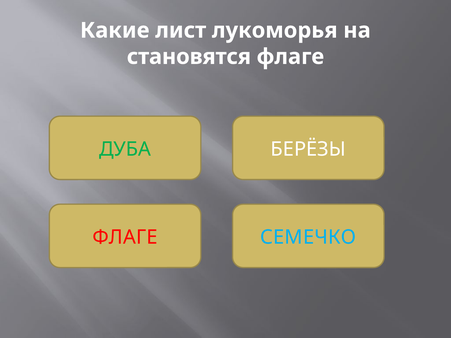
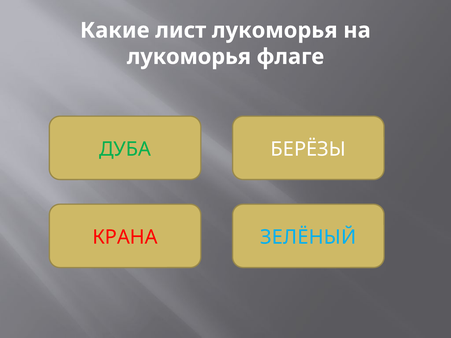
становятся at (189, 57): становятся -> лукоморья
ФЛАГЕ at (125, 237): ФЛАГЕ -> КРАНА
СЕМЕЧКО: СЕМЕЧКО -> ЗЕЛЁНЫЙ
